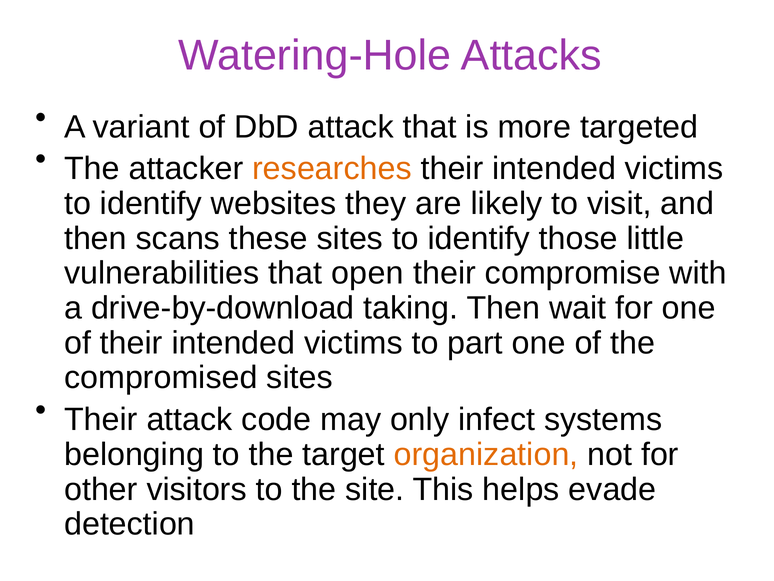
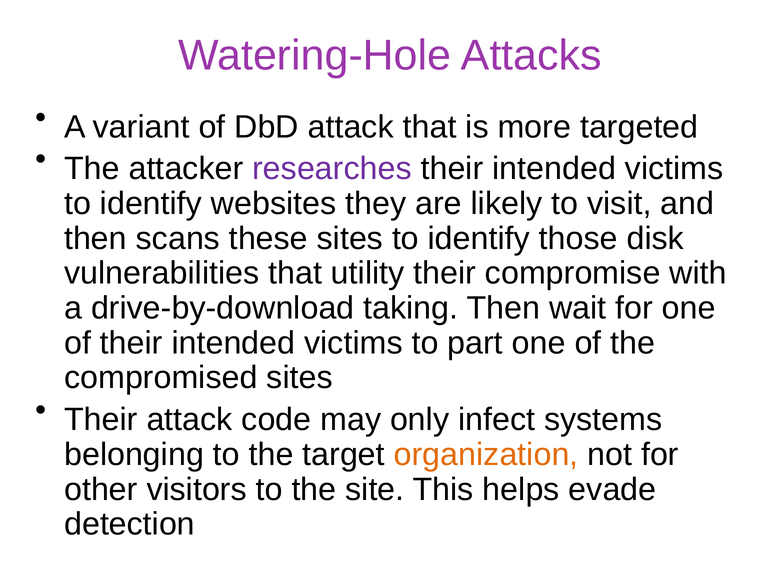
researches colour: orange -> purple
little: little -> disk
open: open -> utility
